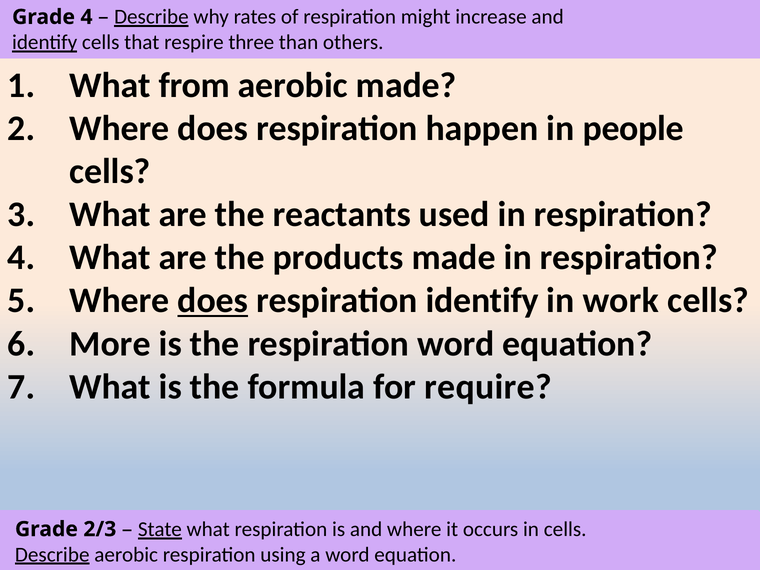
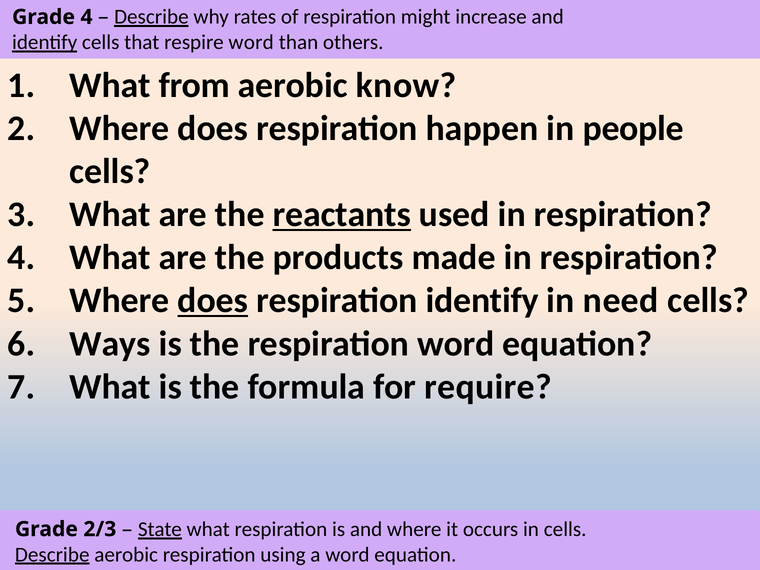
three at (251, 42): three -> word
aerobic made: made -> know
reactants underline: none -> present
work: work -> need
More at (110, 344): More -> Ways
